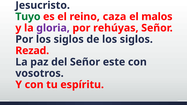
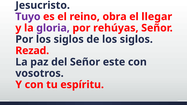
Tuyo colour: green -> purple
caza: caza -> obra
malos: malos -> llegar
